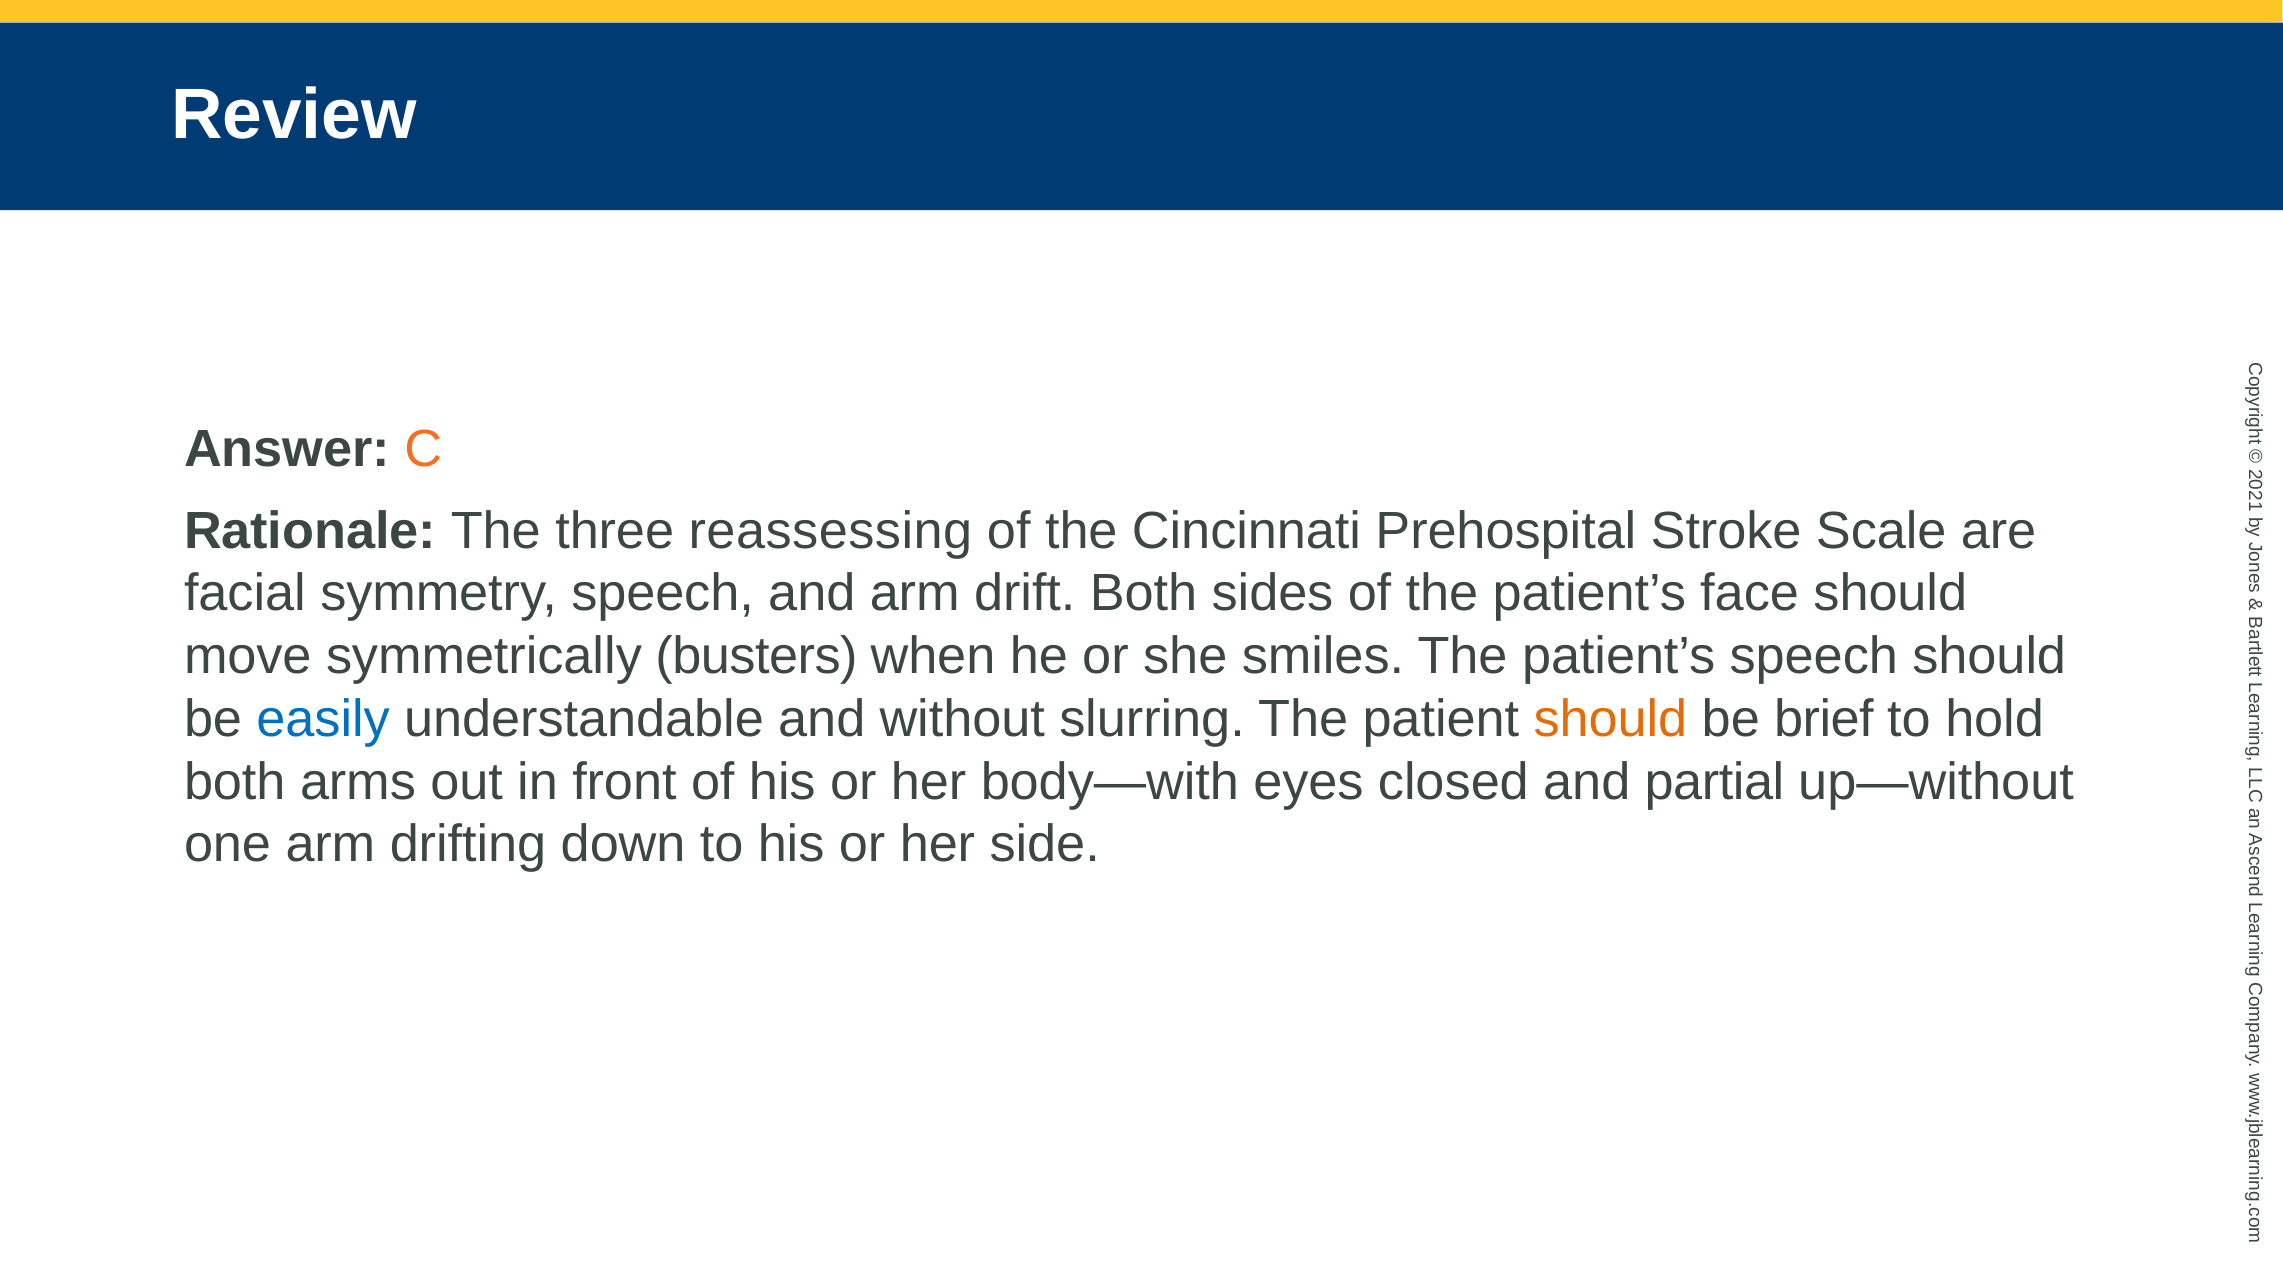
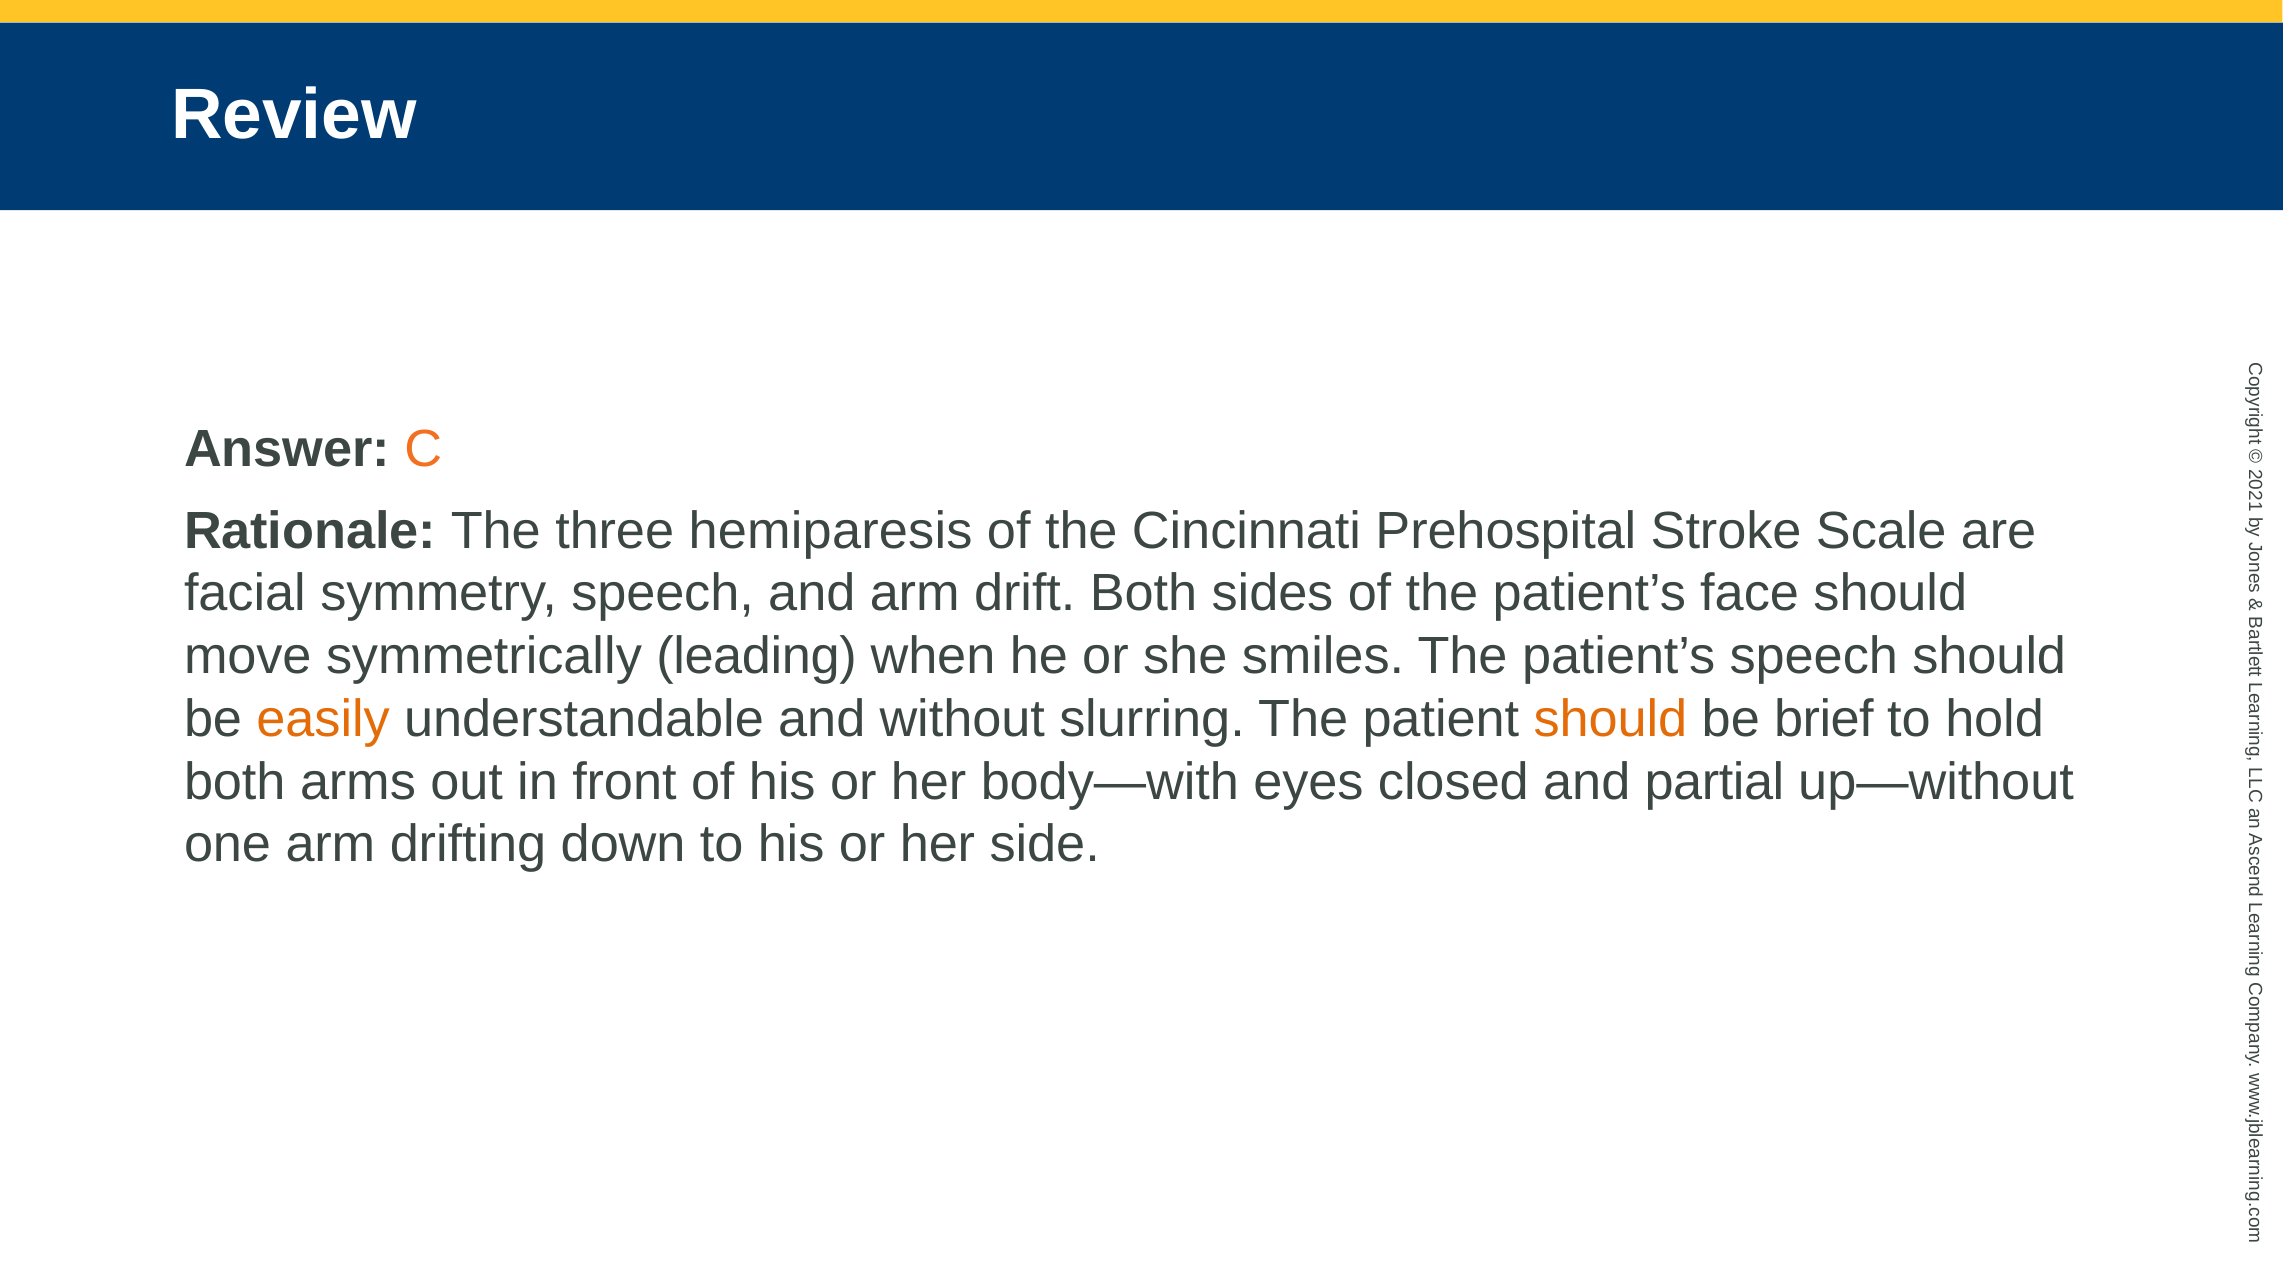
reassessing: reassessing -> hemiparesis
busters: busters -> leading
easily colour: blue -> orange
